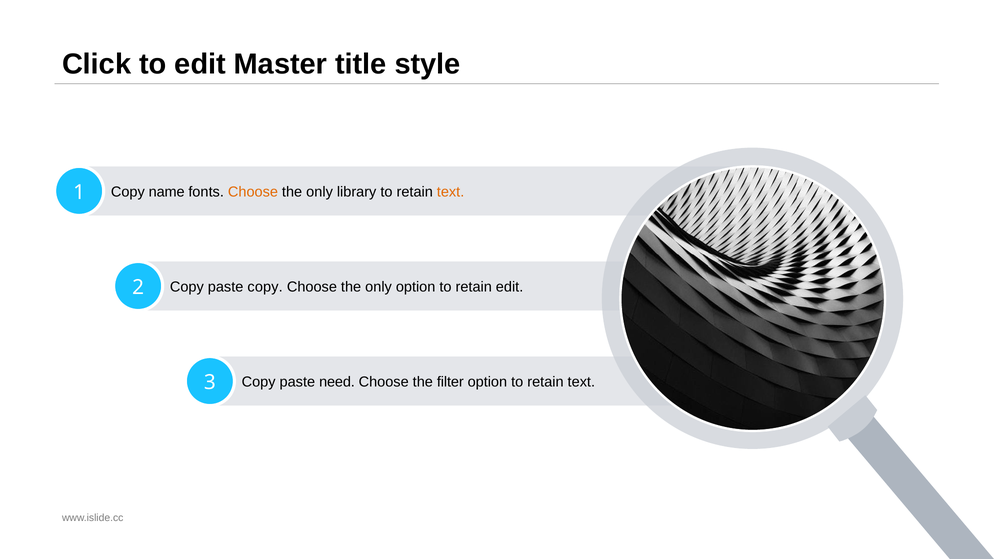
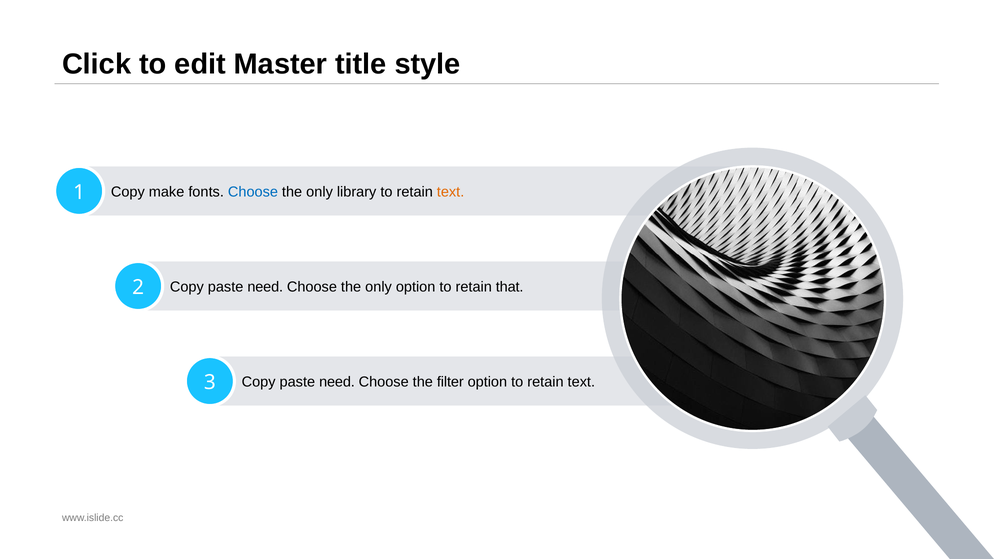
name: name -> make
Choose at (253, 192) colour: orange -> blue
2 Copy paste copy: copy -> need
retain edit: edit -> that
